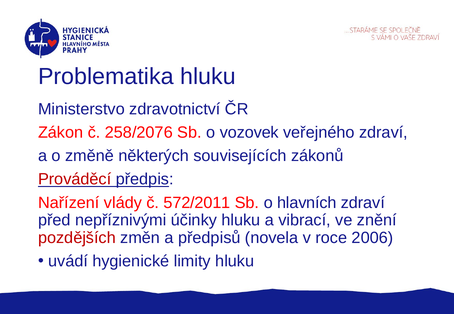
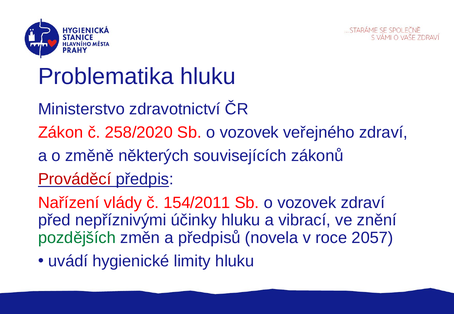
258/2076: 258/2076 -> 258/2020
572/2011: 572/2011 -> 154/2011
hlavních at (307, 203): hlavních -> vozovek
pozdějších colour: red -> green
2006: 2006 -> 2057
